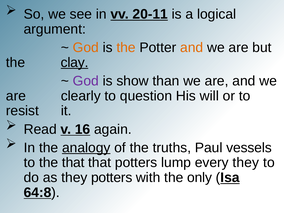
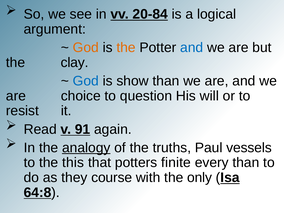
20-11: 20-11 -> 20-84
and at (192, 48) colour: orange -> blue
clay underline: present -> none
God at (86, 81) colour: purple -> blue
clearly: clearly -> choice
16: 16 -> 91
the that: that -> this
lump: lump -> finite
every they: they -> than
they potters: potters -> course
